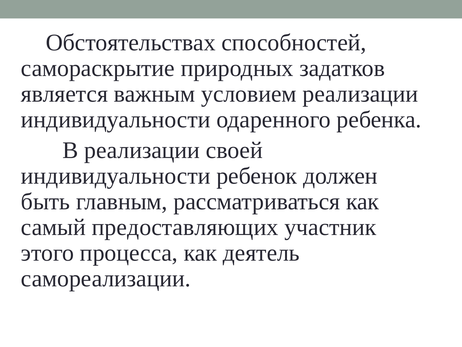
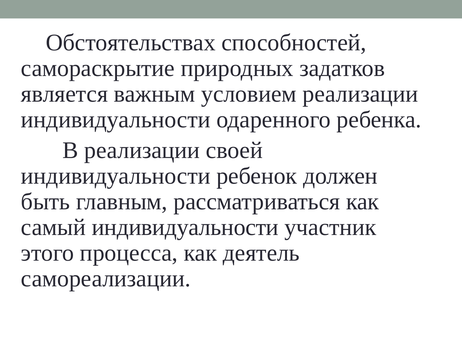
самый предоставляющих: предоставляющих -> индивидуальности
